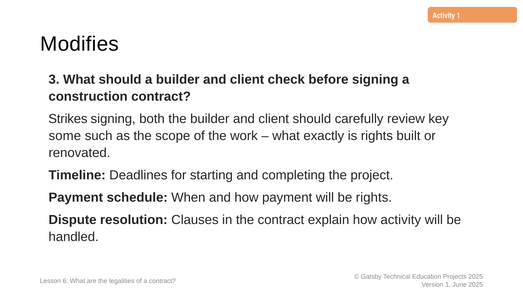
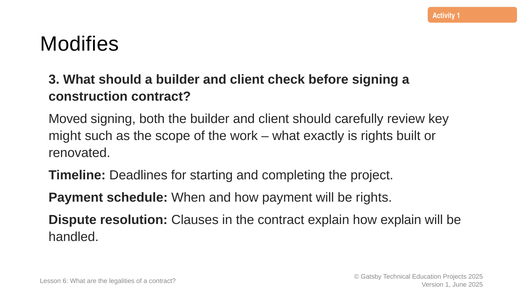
Strikes: Strikes -> Moved
some: some -> might
how activity: activity -> explain
